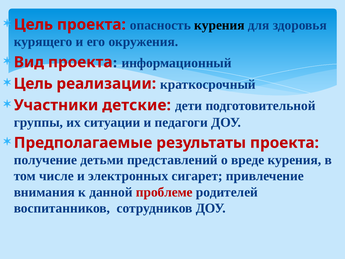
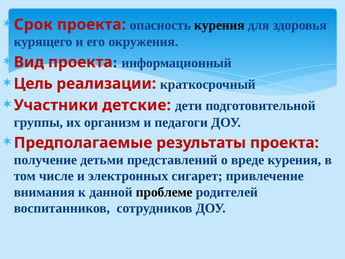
Цель at (33, 25): Цель -> Срок
ситуации: ситуации -> организм
проблеме colour: red -> black
